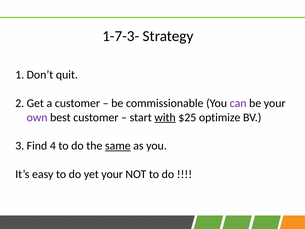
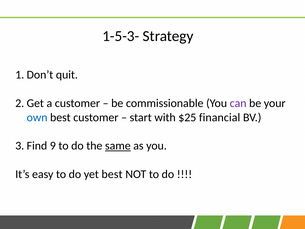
1-7-3-: 1-7-3- -> 1-5-3-
own colour: purple -> blue
with underline: present -> none
optimize: optimize -> financial
4: 4 -> 9
yet your: your -> best
